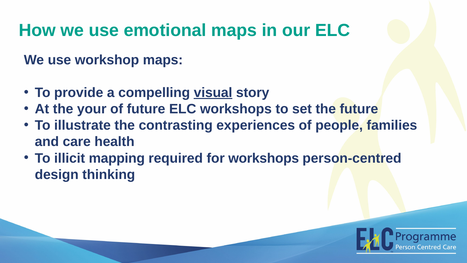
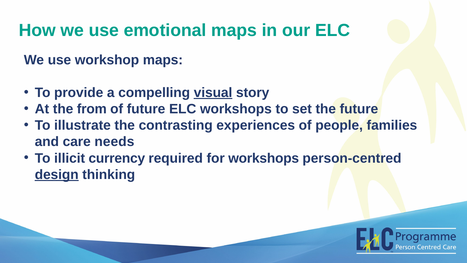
your: your -> from
health: health -> needs
mapping: mapping -> currency
design underline: none -> present
